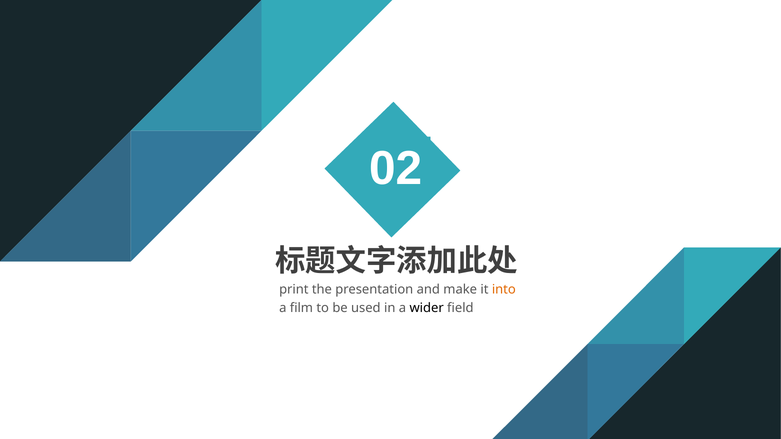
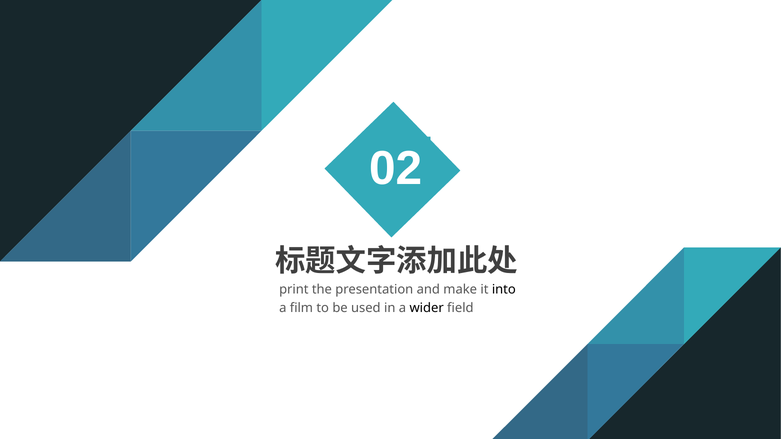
into colour: orange -> black
